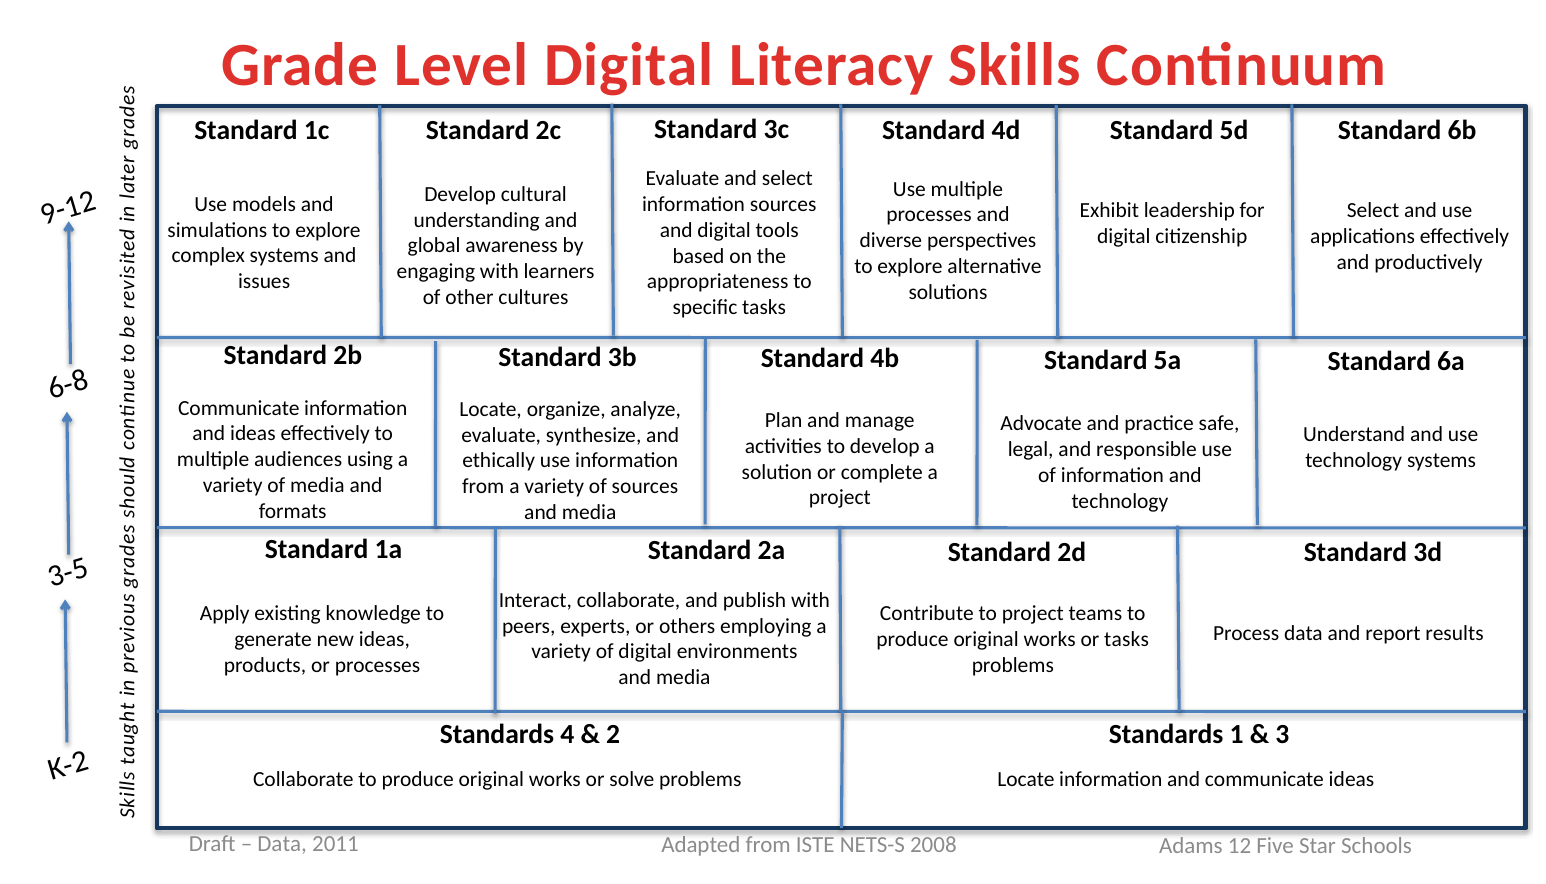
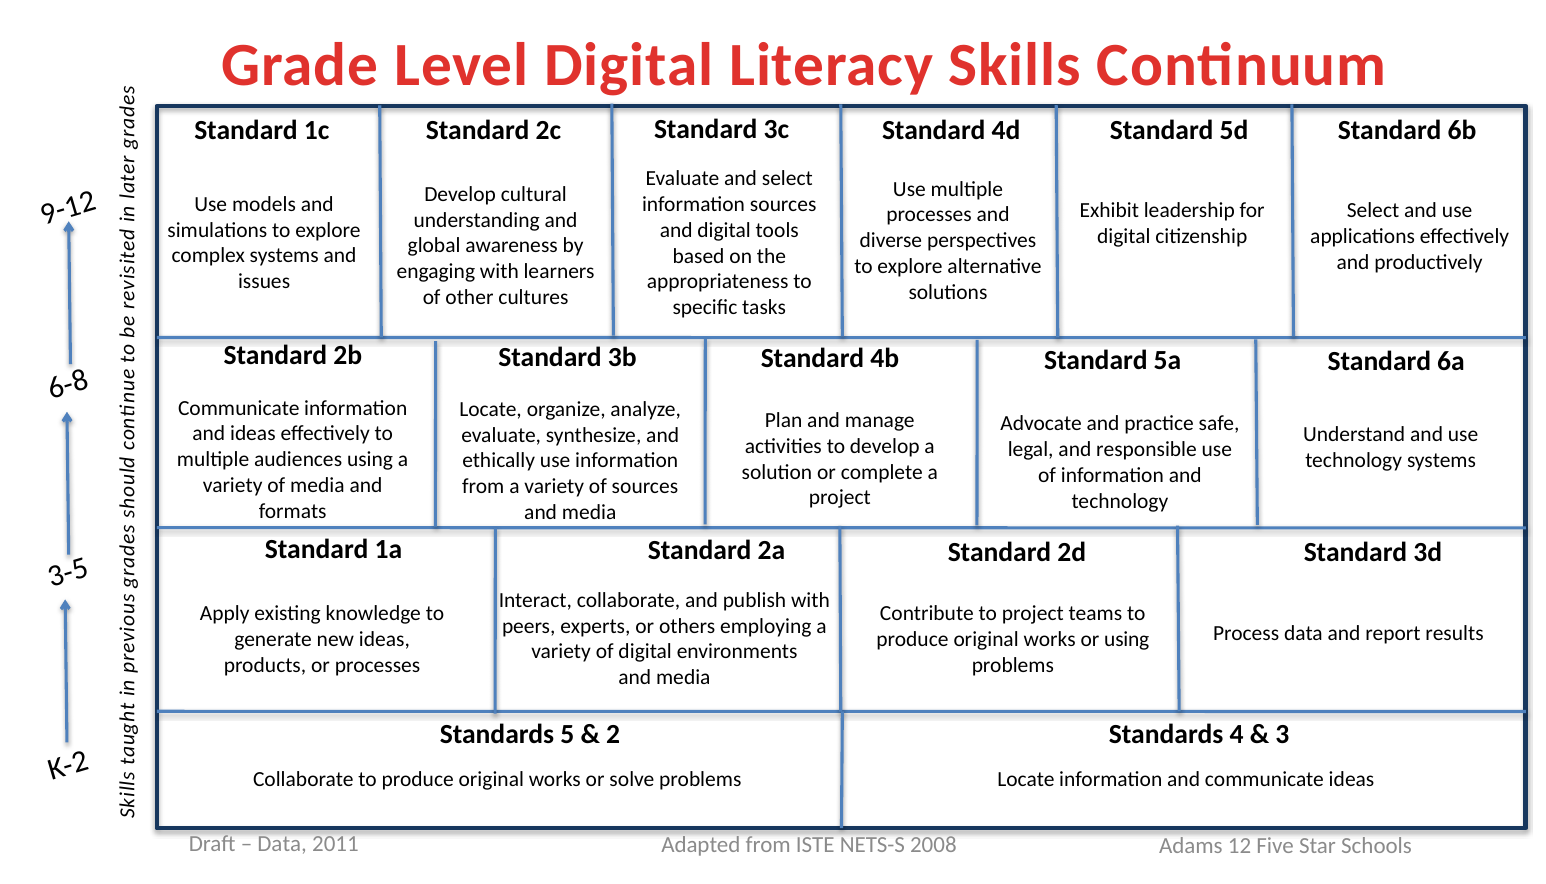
or tasks: tasks -> using
Standards 4: 4 -> 5
Standards 1: 1 -> 4
